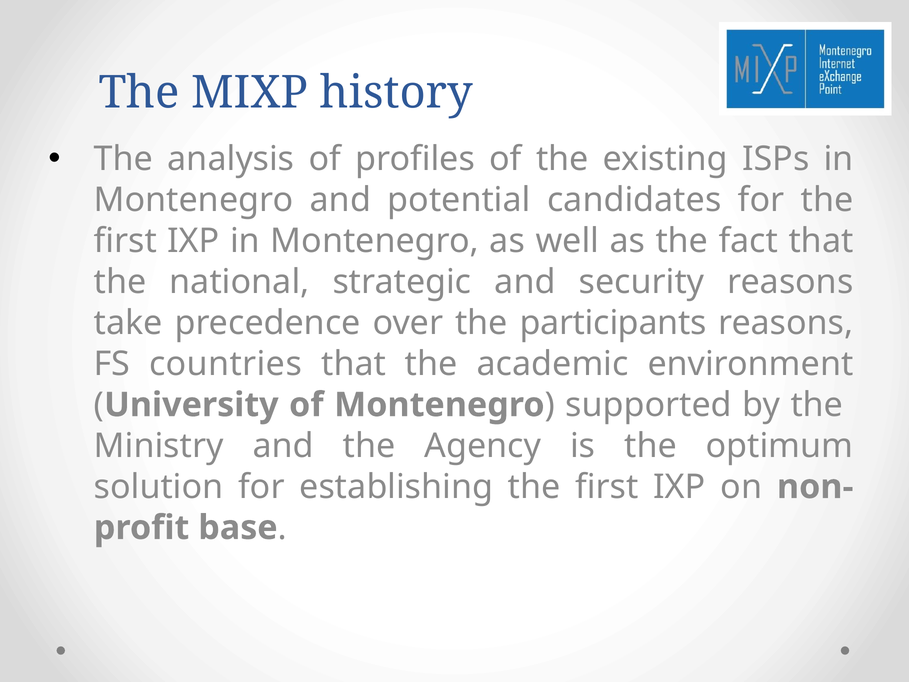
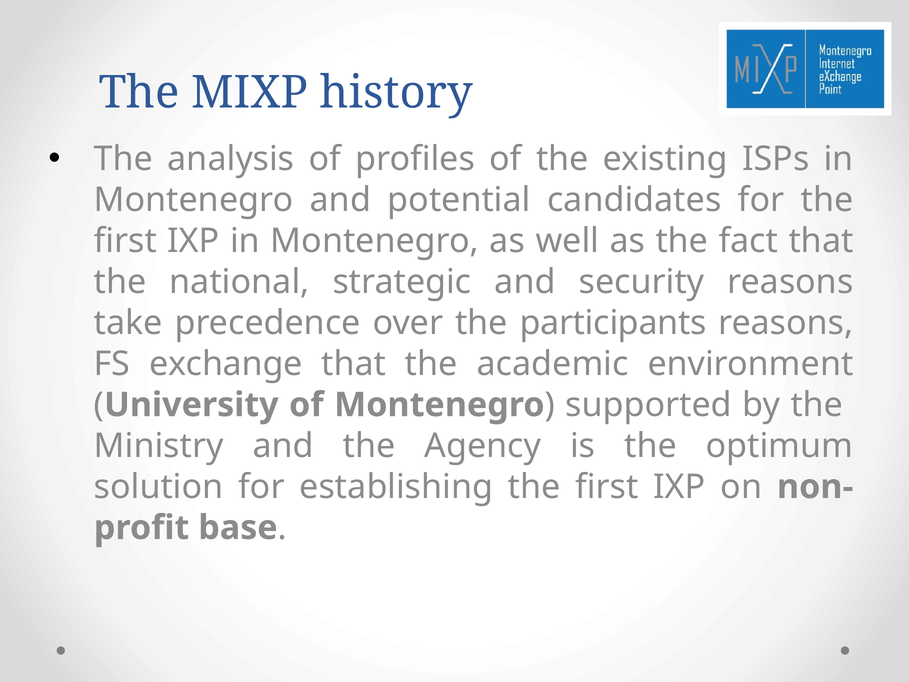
countries: countries -> exchange
